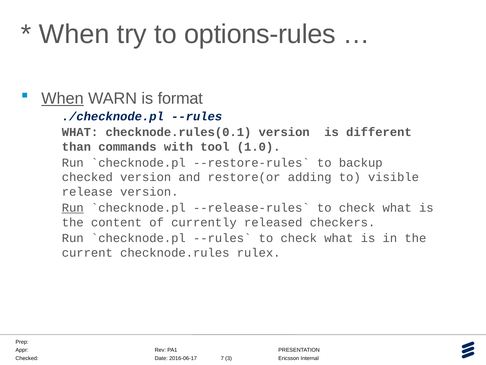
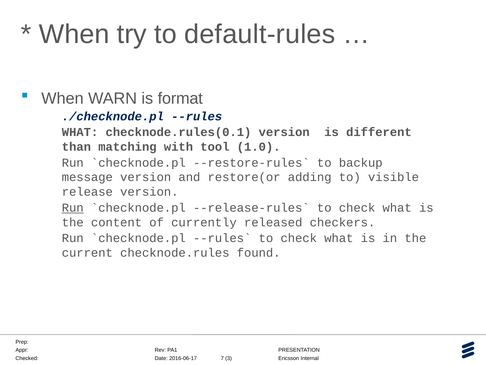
options-rules: options-rules -> default-rules
When at (62, 98) underline: present -> none
commands: commands -> matching
checked at (87, 177): checked -> message
rulex: rulex -> found
